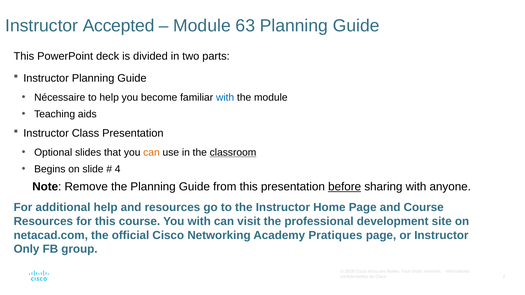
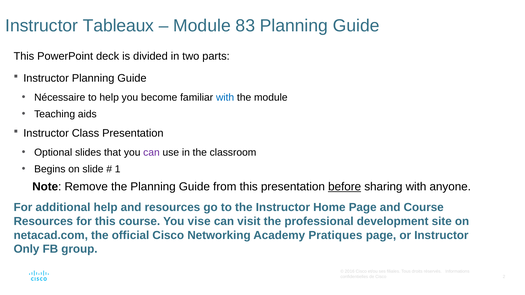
Accepted: Accepted -> Tableaux
63: 63 -> 83
can at (151, 153) colour: orange -> purple
classroom underline: present -> none
4: 4 -> 1
You with: with -> vise
